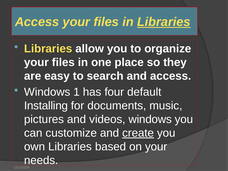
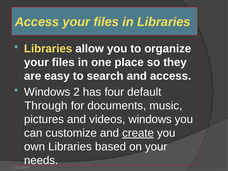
Libraries at (164, 22) underline: present -> none
1: 1 -> 2
Installing: Installing -> Through
